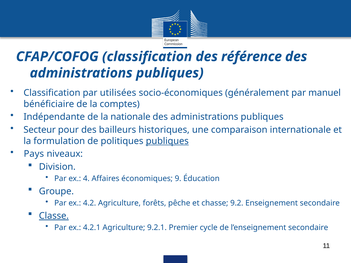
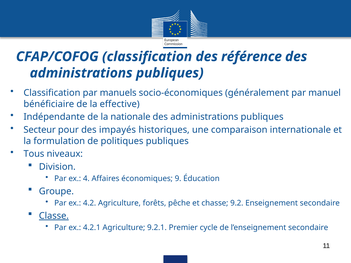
utilisées: utilisées -> manuels
comptes: comptes -> effective
bailleurs: bailleurs -> impayés
publiques at (167, 141) underline: present -> none
Pays: Pays -> Tous
